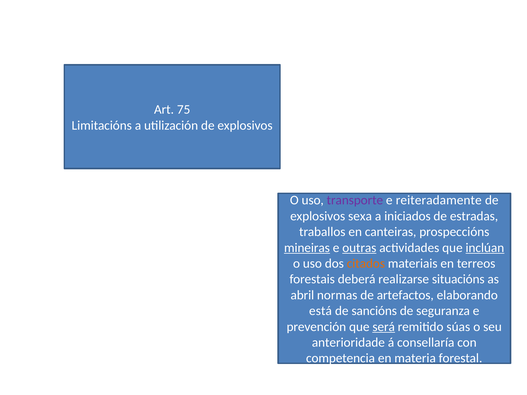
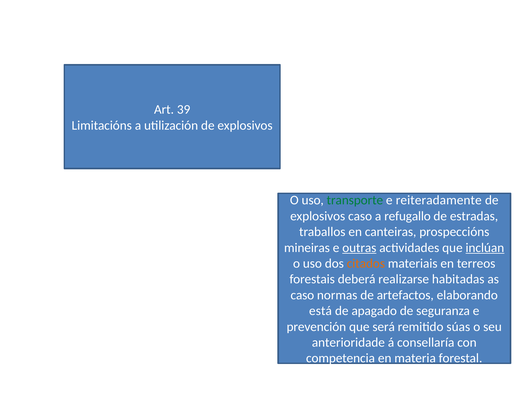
75: 75 -> 39
transporte colour: purple -> green
explosivos sexa: sexa -> caso
iniciados: iniciados -> refugallo
mineiras underline: present -> none
situacións: situacións -> habitadas
abril at (302, 295): abril -> caso
sancións: sancións -> apagado
será underline: present -> none
